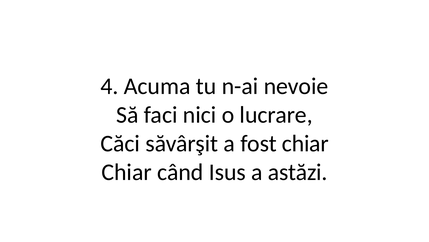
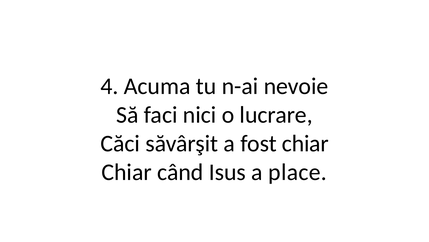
astăzi: astăzi -> place
